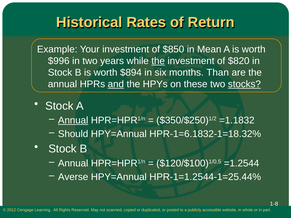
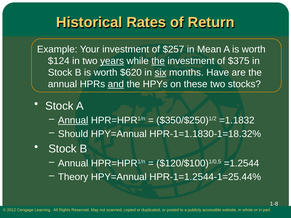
$850: $850 -> $257
$996: $996 -> $124
years underline: none -> present
$820: $820 -> $375
$894: $894 -> $620
six underline: none -> present
Than: Than -> Have
stocks underline: present -> none
HPR-1=6.1832-1=18.32%: HPR-1=6.1832-1=18.32% -> HPR-1=1.1830-1=18.32%
Averse: Averse -> Theory
